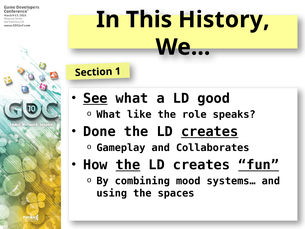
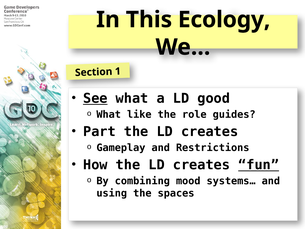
History: History -> Ecology
speaks: speaks -> guides
Done: Done -> Part
creates at (210, 132) underline: present -> none
Collaborates: Collaborates -> Restrictions
the at (128, 165) underline: present -> none
